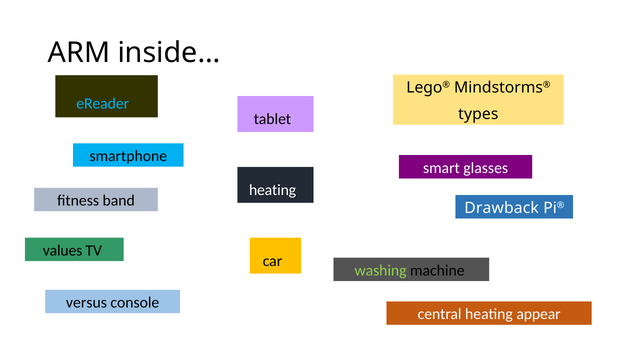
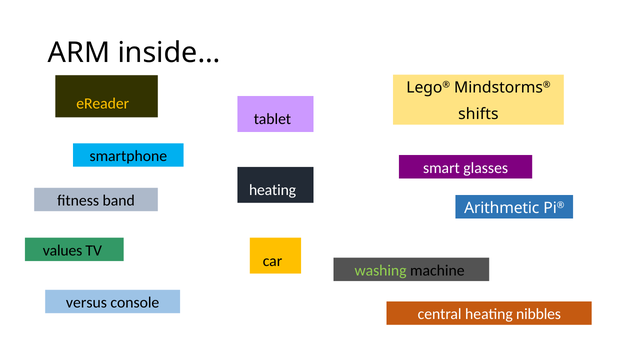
eReader colour: light blue -> yellow
types: types -> shifts
Drawback: Drawback -> Arithmetic
appear: appear -> nibbles
